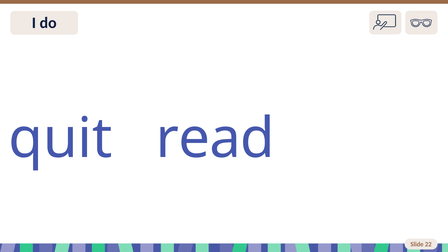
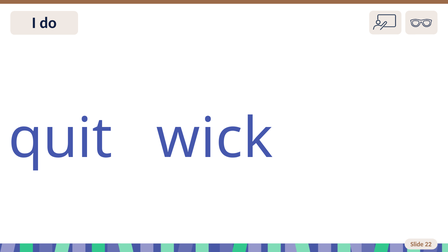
read: read -> wick
